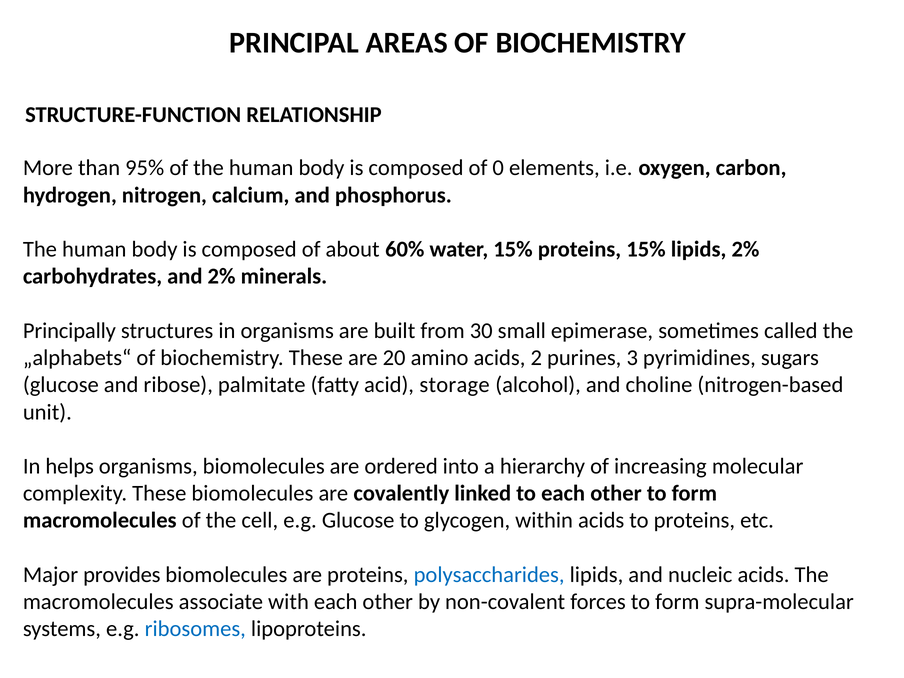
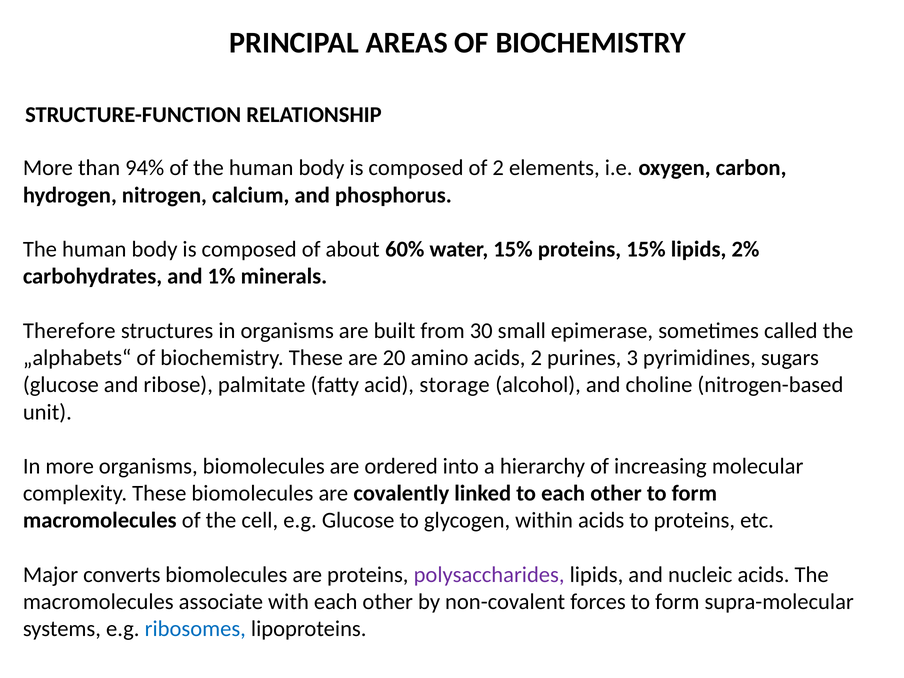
95%: 95% -> 94%
of 0: 0 -> 2
and 2%: 2% -> 1%
Principally: Principally -> Therefore
In helps: helps -> more
provides: provides -> converts
polysaccharides colour: blue -> purple
